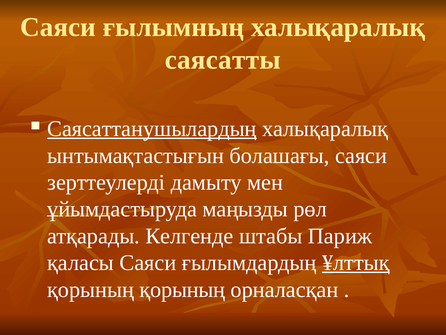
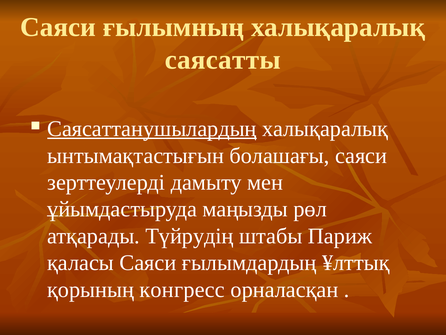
Келгенде: Келгенде -> Түйрудің
¥лттық underline: present -> none
қорының қорының: қорының -> конгресс
